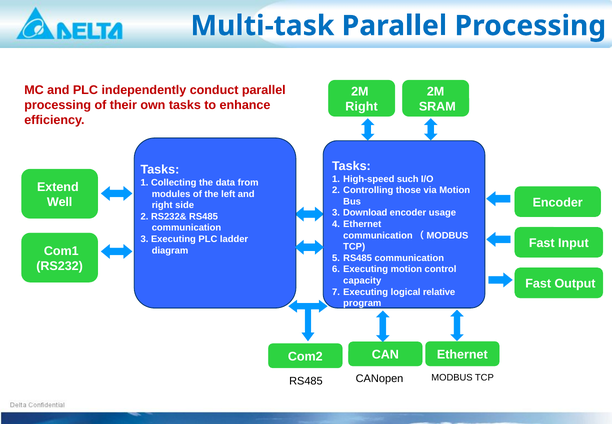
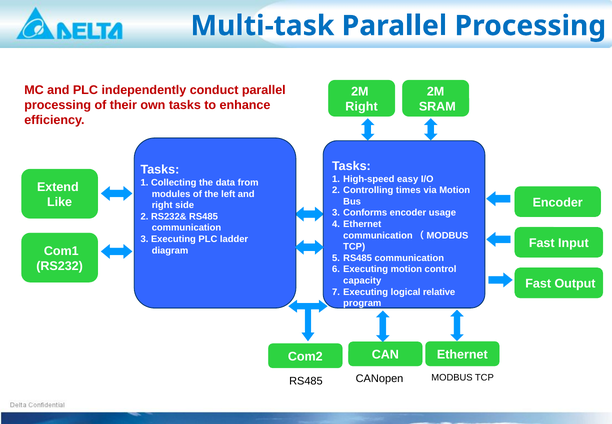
such: such -> easy
those: those -> times
Well: Well -> Like
Download: Download -> Conforms
